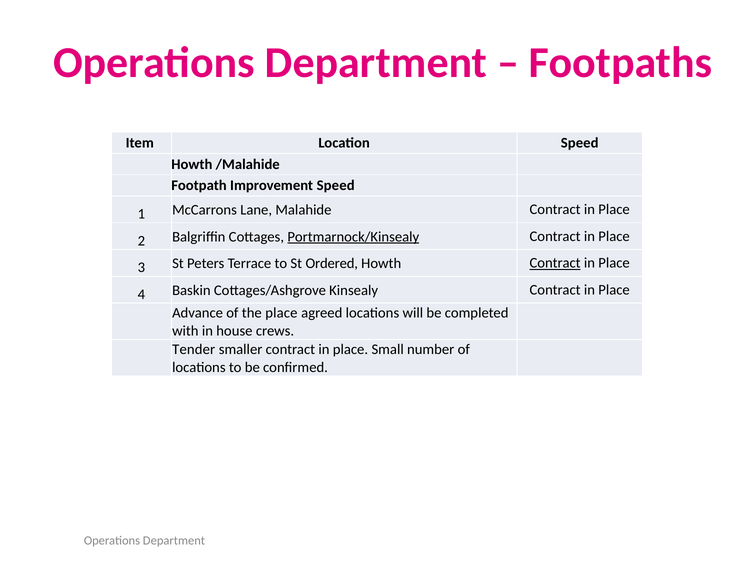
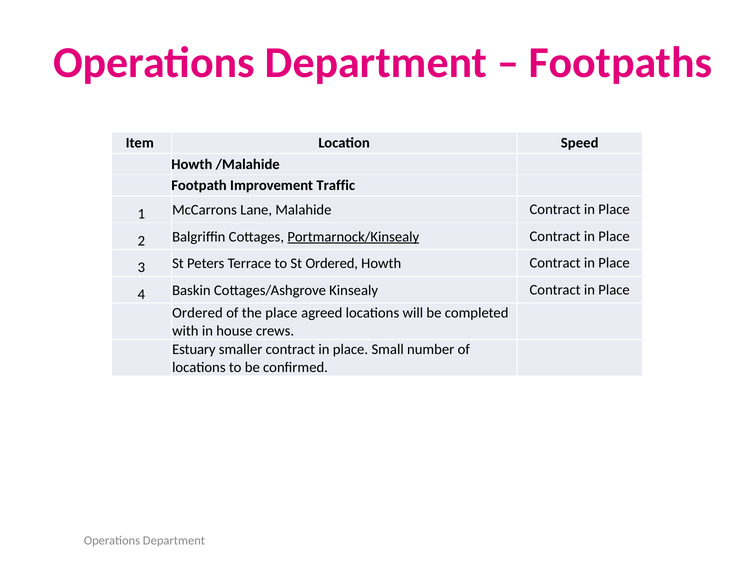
Improvement Speed: Speed -> Traffic
Contract at (555, 263) underline: present -> none
Advance at (198, 313): Advance -> Ordered
Tender: Tender -> Estuary
